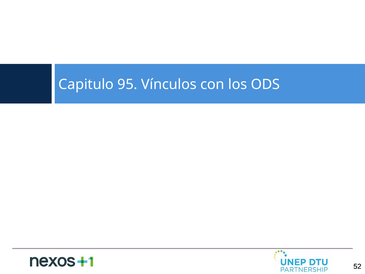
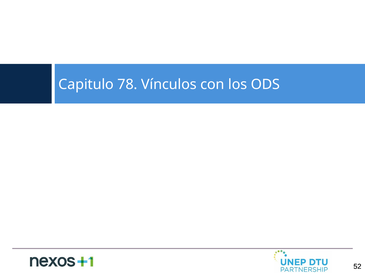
95: 95 -> 78
